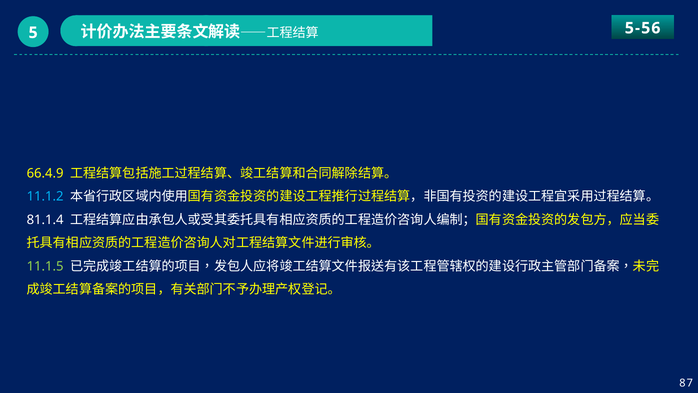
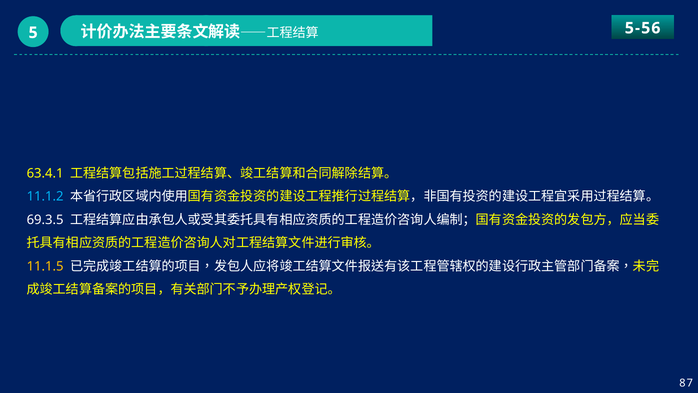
66.4.9: 66.4.9 -> 63.4.1
81.1.4: 81.1.4 -> 69.3.5
11.1.5 colour: light green -> yellow
